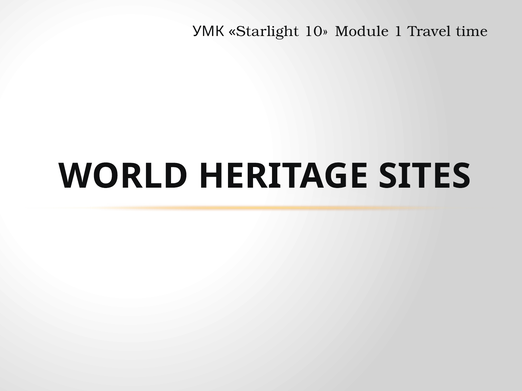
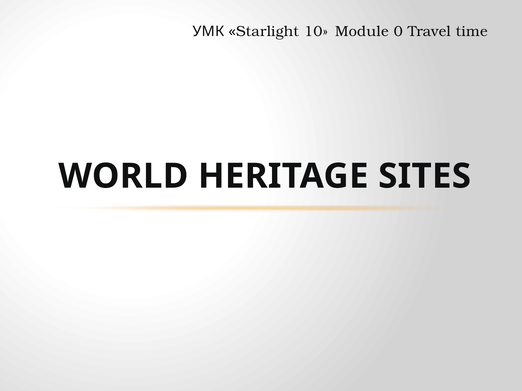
1: 1 -> 0
